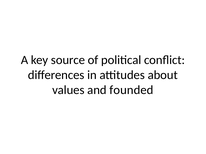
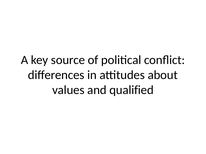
founded: founded -> qualified
